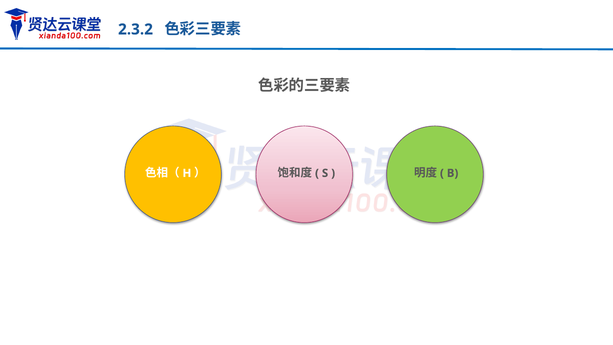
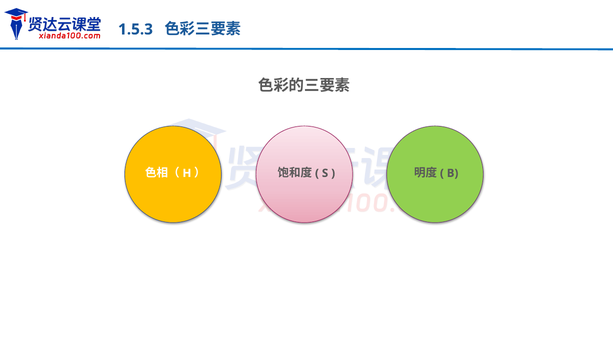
2.3.2: 2.3.2 -> 1.5.3
